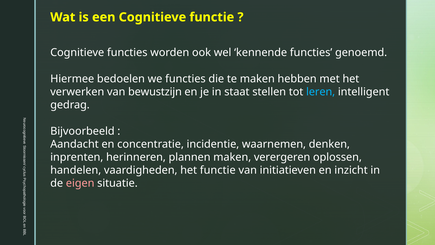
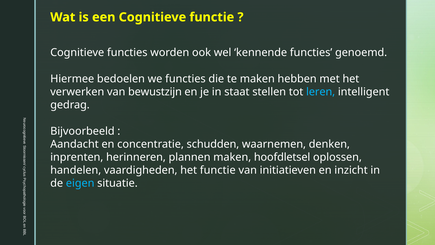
incidentie: incidentie -> schudden
verergeren: verergeren -> hoofdletsel
eigen colour: pink -> light blue
